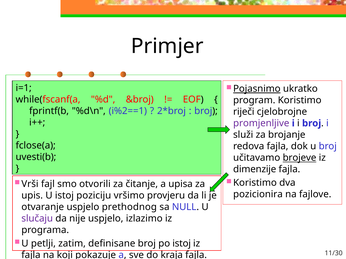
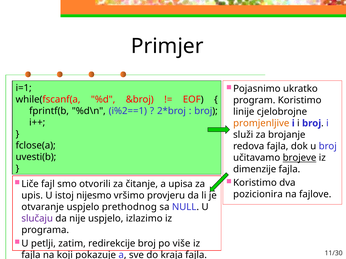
Pojasnimo underline: present -> none
riječi: riječi -> linije
promjenljive colour: purple -> orange
Vrši: Vrši -> Liče
poziciju: poziciju -> nijesmo
definisane: definisane -> redirekcije
po istoj: istoj -> više
